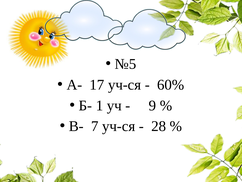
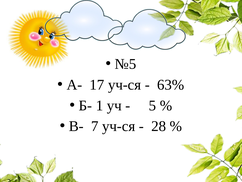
60%: 60% -> 63%
9: 9 -> 5
